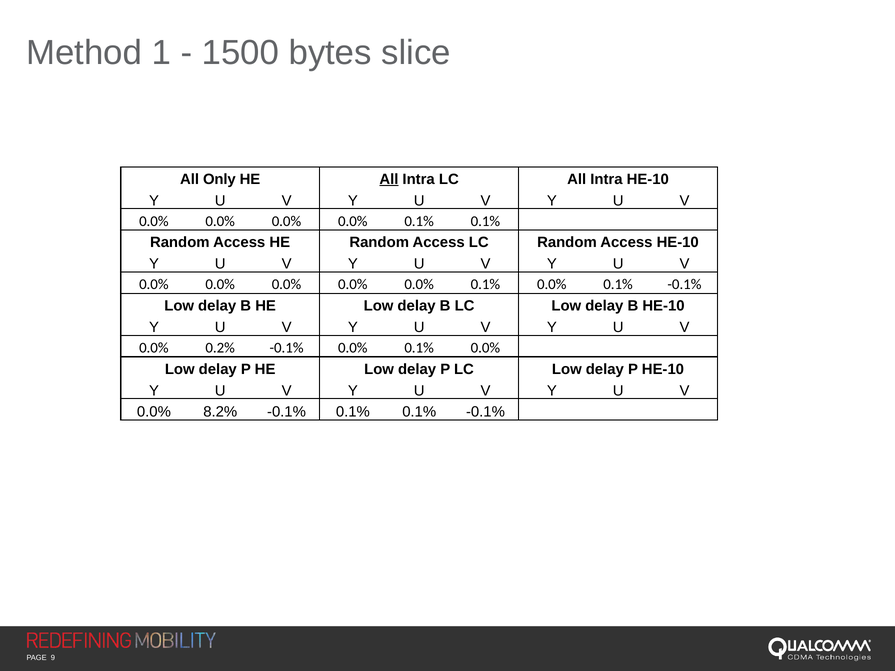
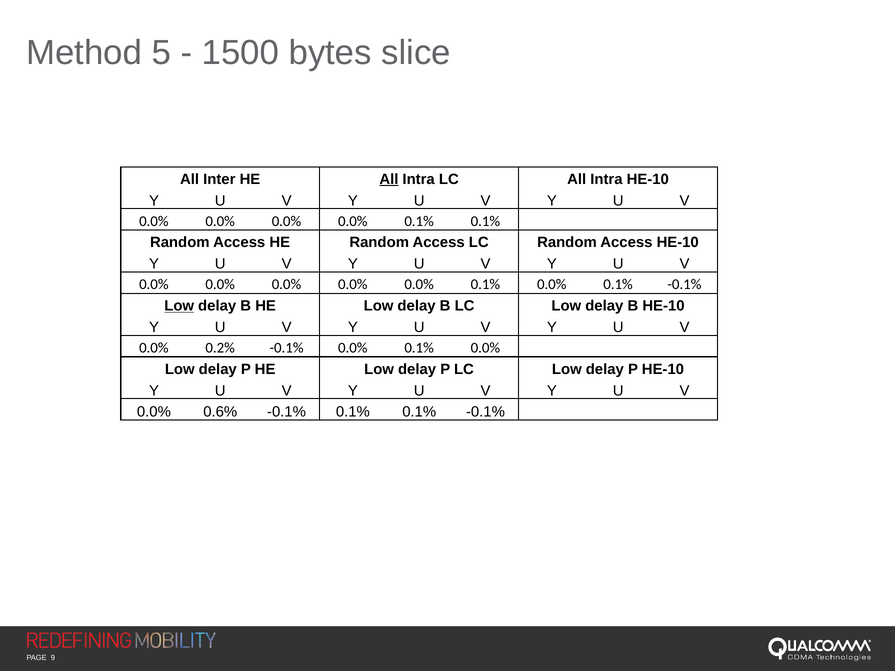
1: 1 -> 5
Only: Only -> Inter
Low at (179, 306) underline: none -> present
8.2%: 8.2% -> 0.6%
